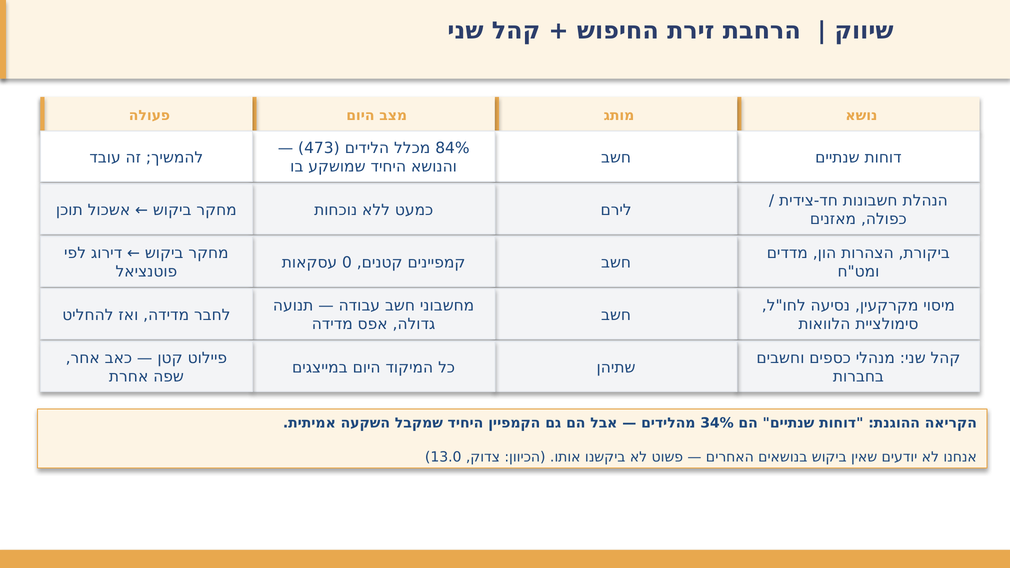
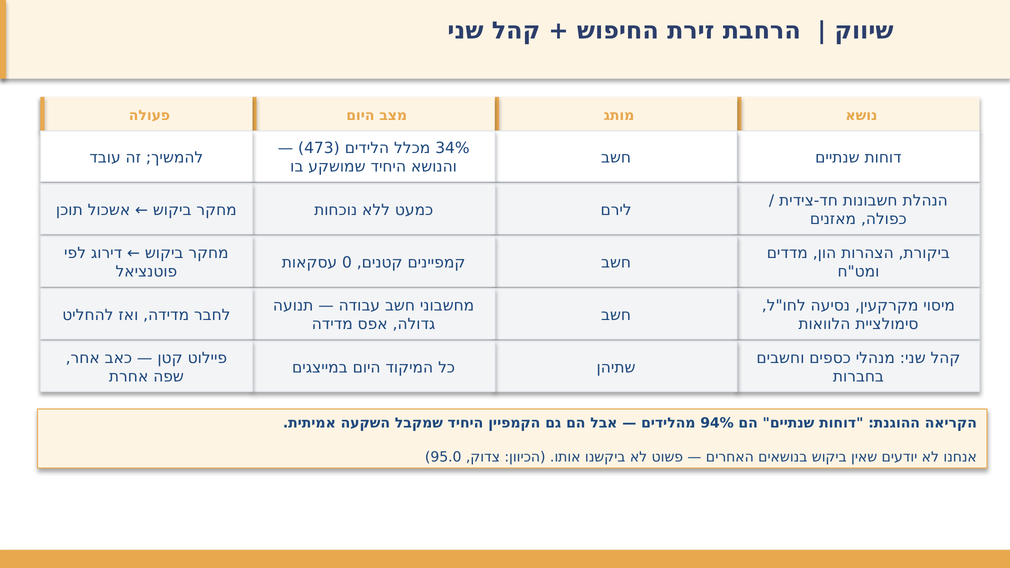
84%: 84% -> 34%
34%: 34% -> 94%
13.0: 13.0 -> 95.0
